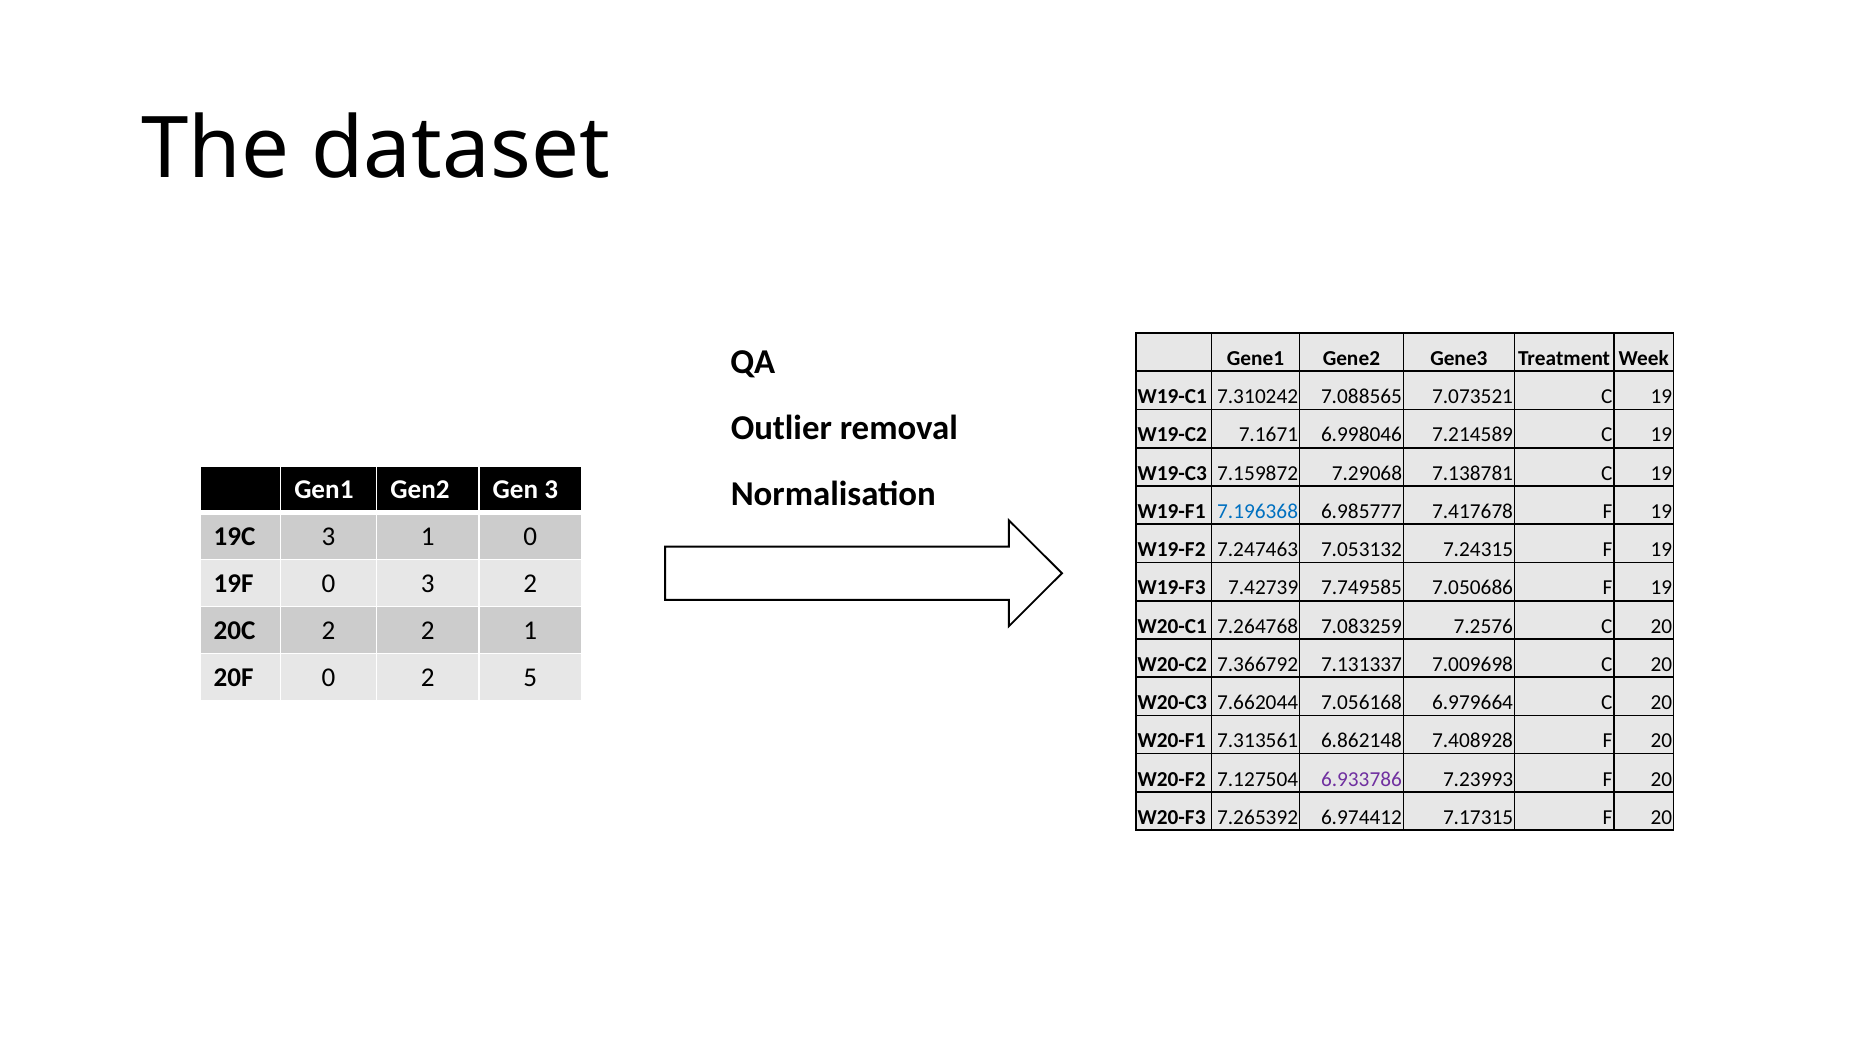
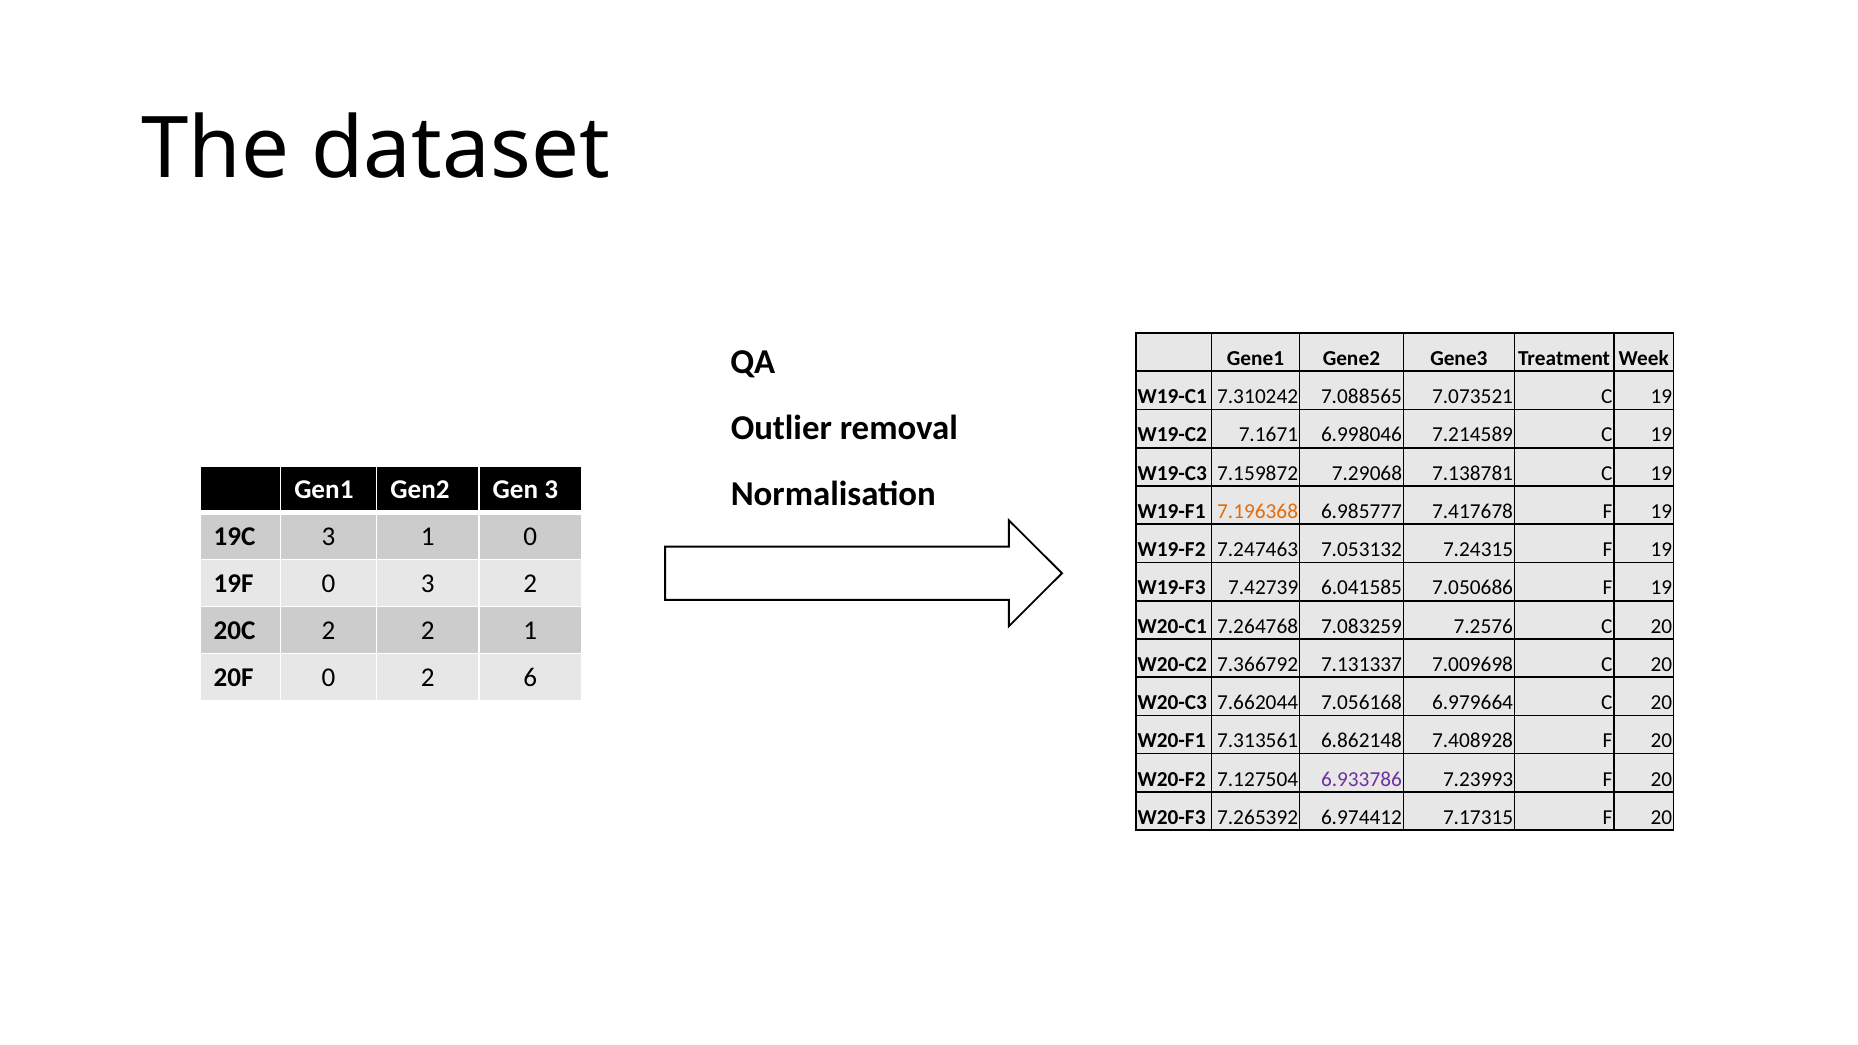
7.196368 colour: blue -> orange
7.749585: 7.749585 -> 6.041585
5: 5 -> 6
